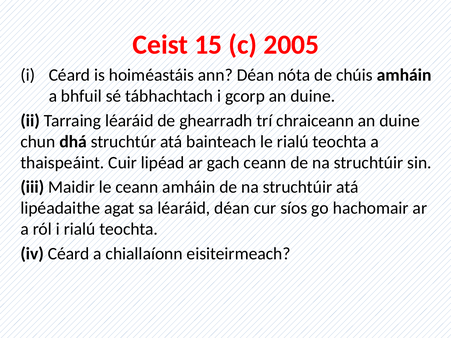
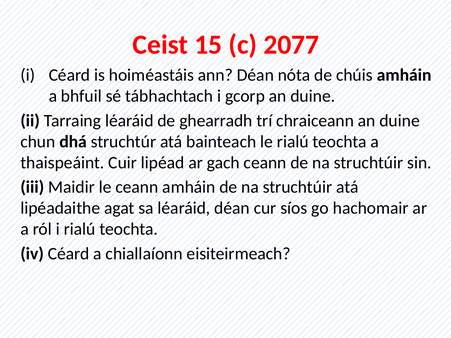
2005: 2005 -> 2077
